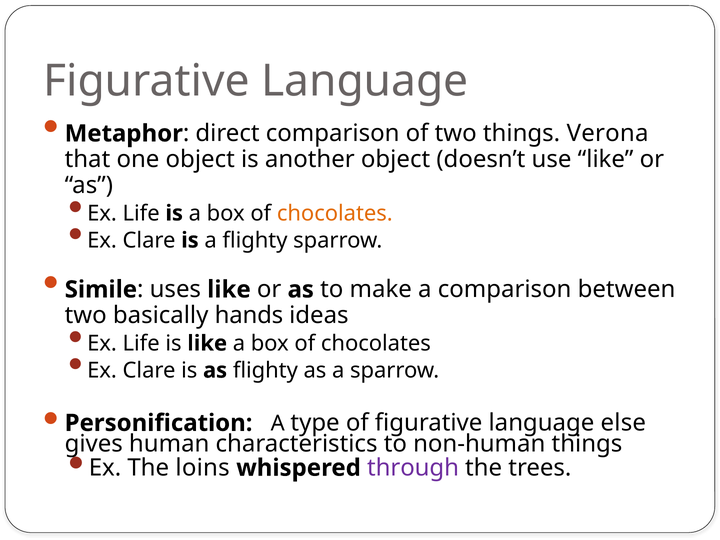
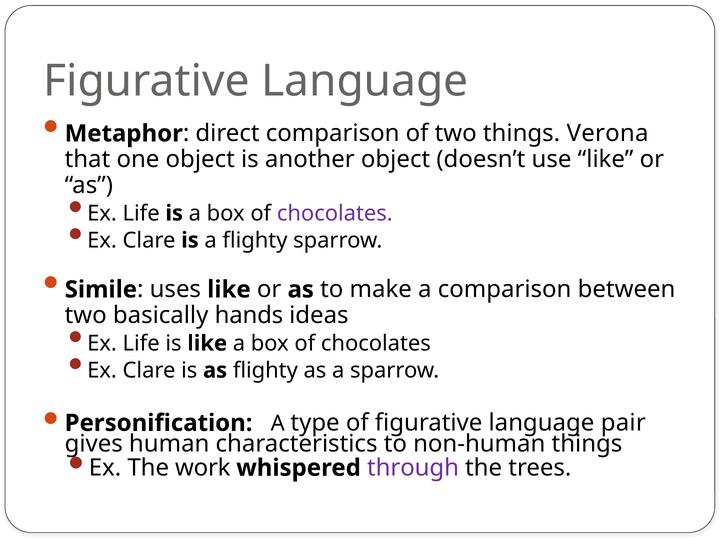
chocolates at (335, 213) colour: orange -> purple
else: else -> pair
loins: loins -> work
